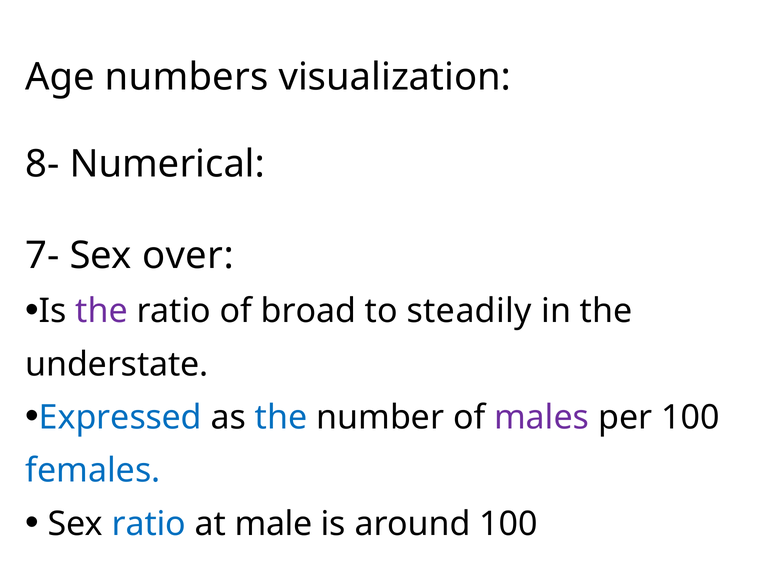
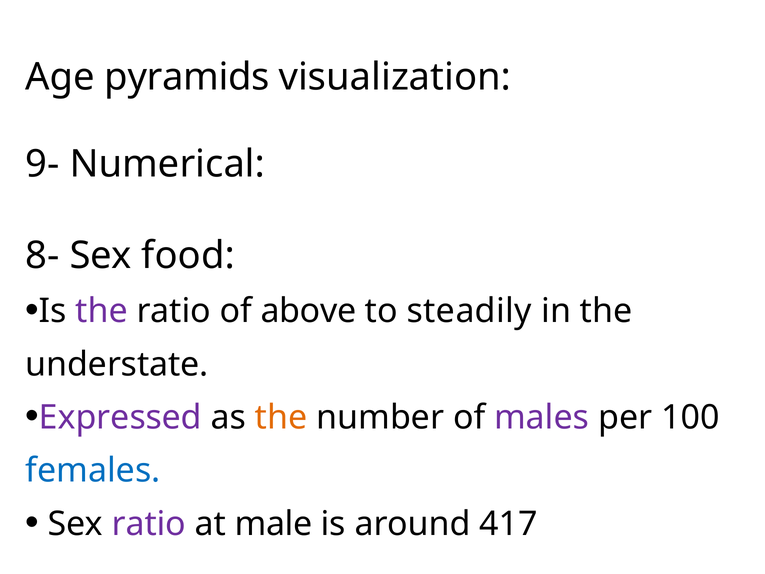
numbers: numbers -> pyramids
8-: 8- -> 9-
7-: 7- -> 8-
over: over -> food
broad: broad -> above
Expressed colour: blue -> purple
the at (281, 417) colour: blue -> orange
ratio at (149, 524) colour: blue -> purple
around 100: 100 -> 417
